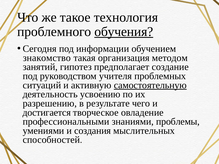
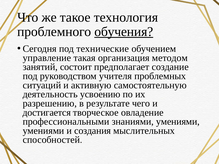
информации: информации -> технические
знакомство: знакомство -> управление
гипотез: гипотез -> состоит
самостоятельную underline: present -> none
знаниями проблемы: проблемы -> умениями
